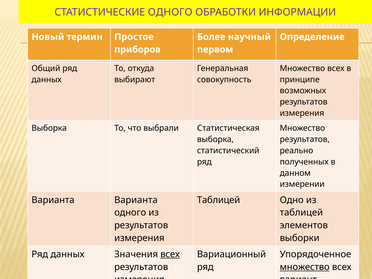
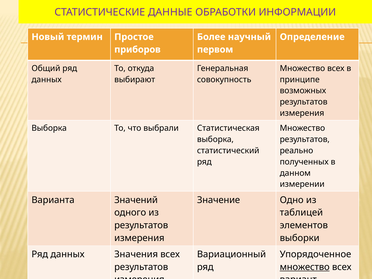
СТАТИСТИЧЕСКИЕ ОДНОГО: ОДНОГО -> ДАННЫЕ
Варианта Варианта: Варианта -> Значений
Таблицей at (219, 200): Таблицей -> Значение
всех at (170, 254) underline: present -> none
